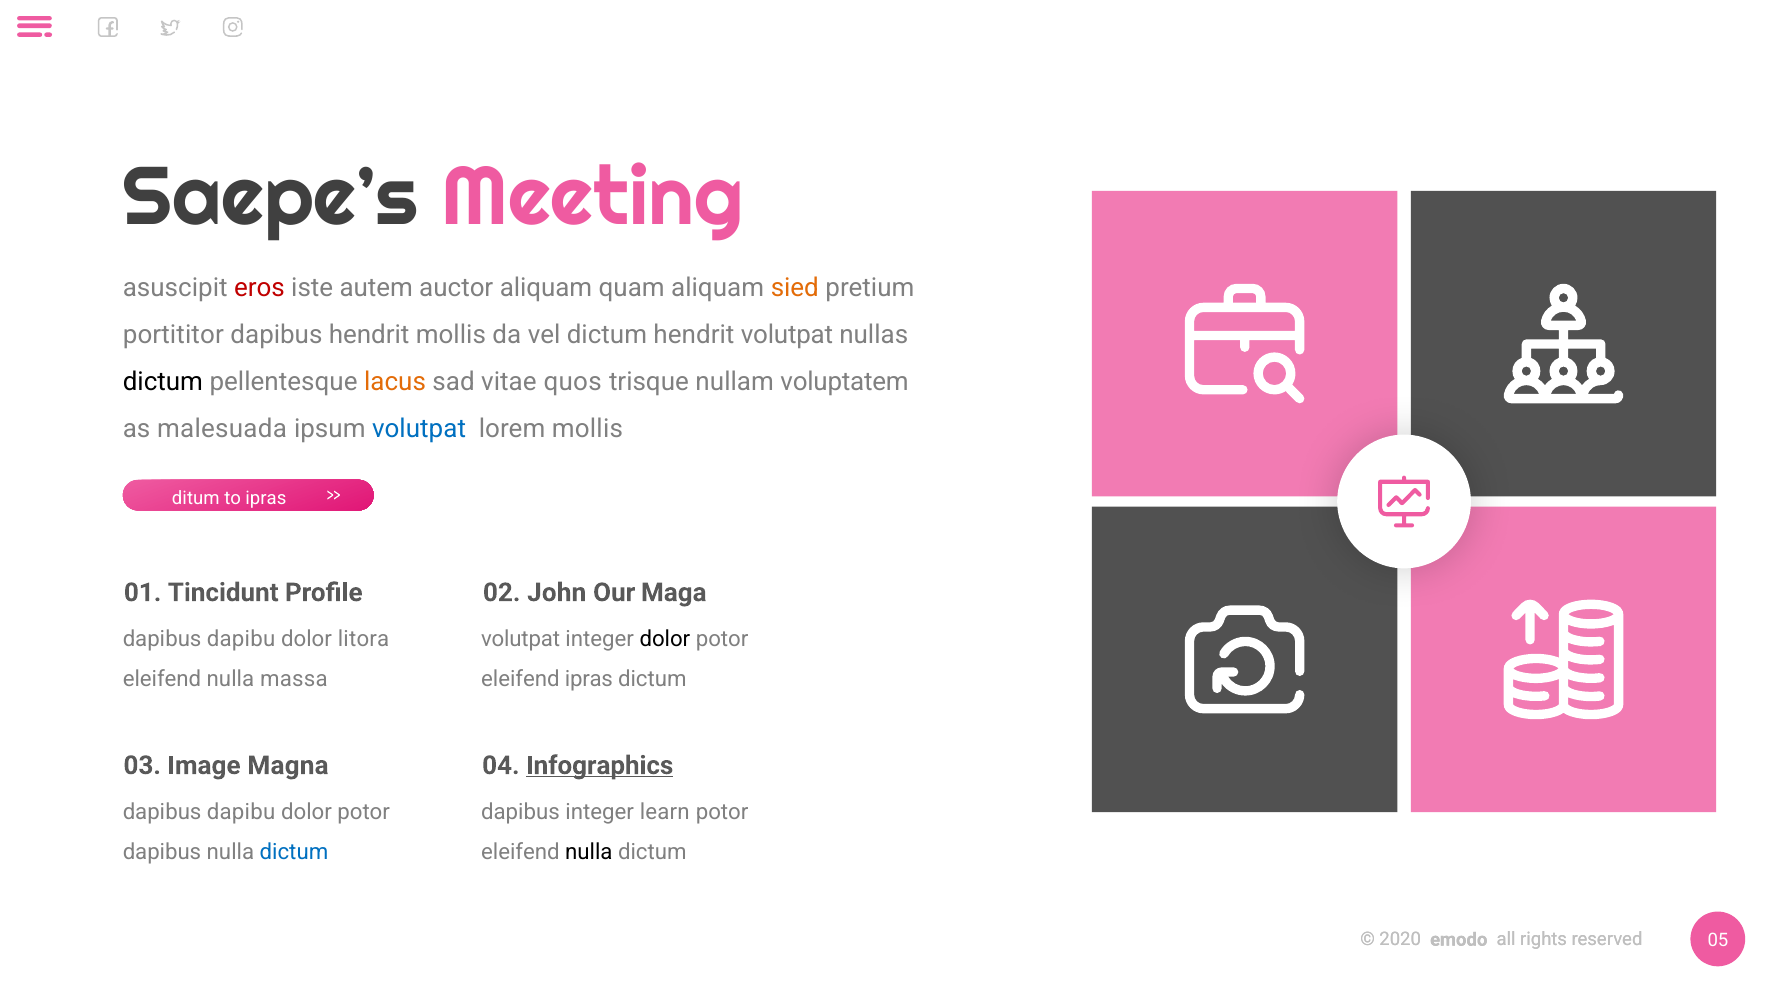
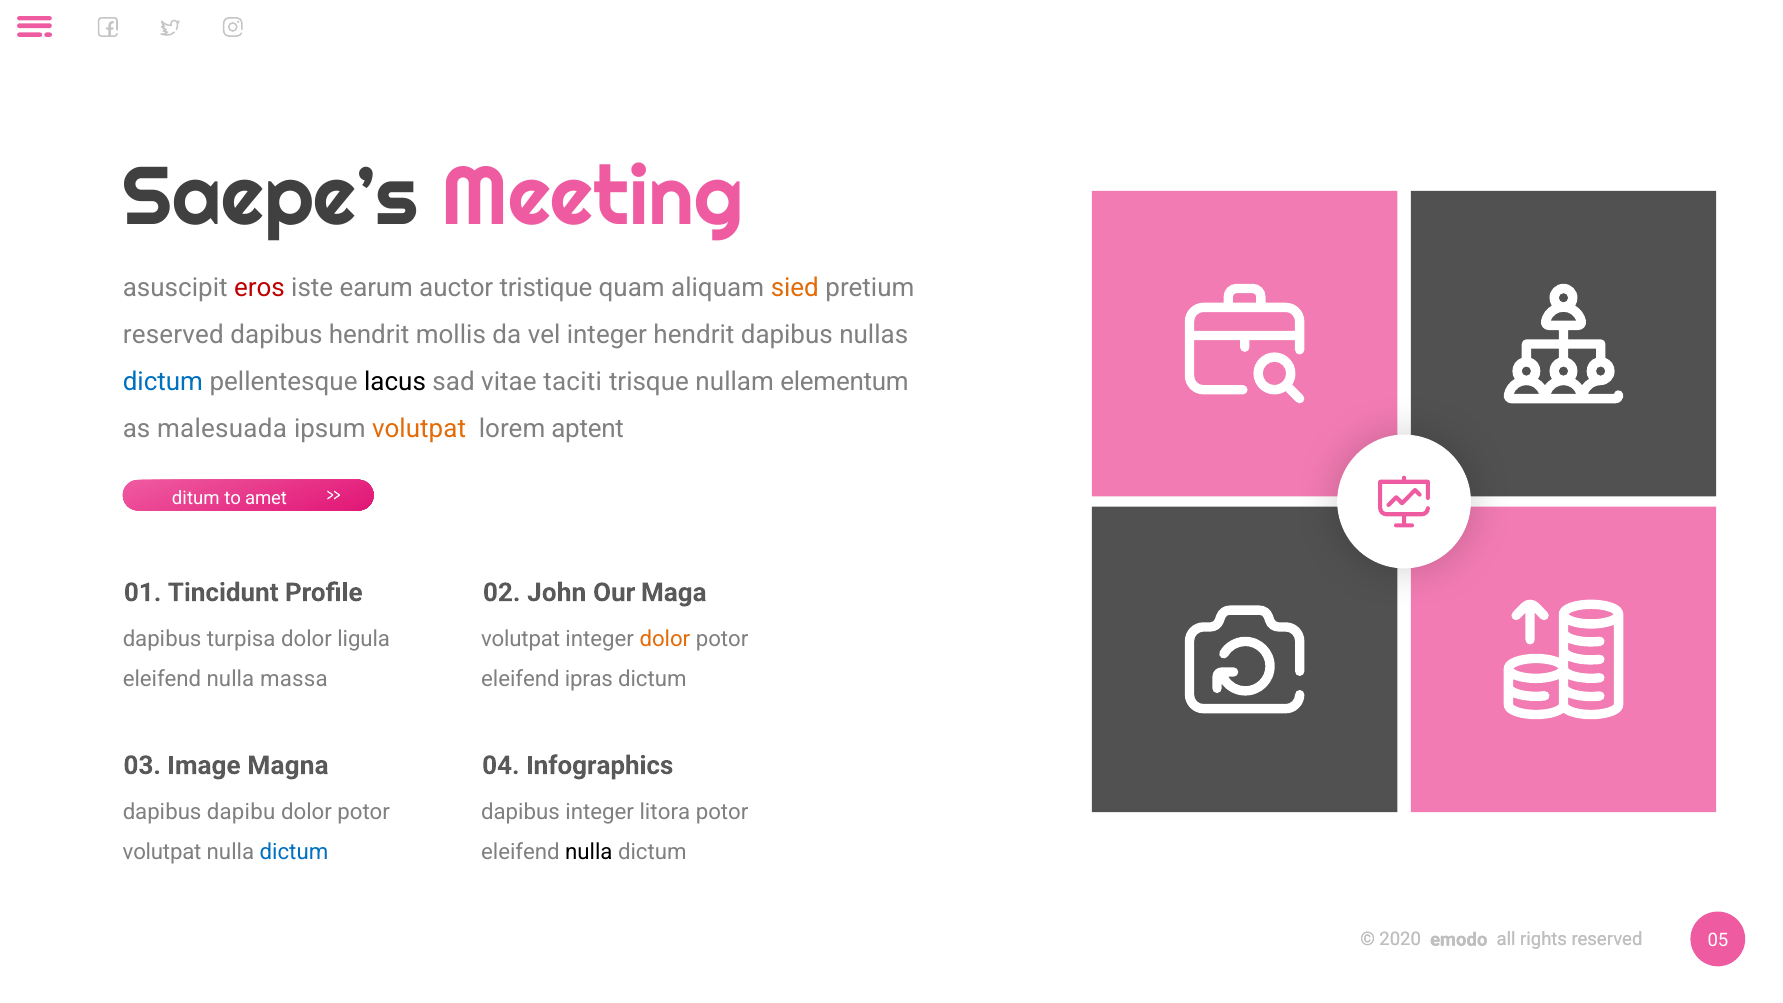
autem: autem -> earum
auctor aliquam: aliquam -> tristique
portititor at (173, 335): portititor -> reserved
vel dictum: dictum -> integer
hendrit volutpat: volutpat -> dapibus
dictum at (163, 382) colour: black -> blue
lacus colour: orange -> black
quos: quos -> taciti
voluptatem: voluptatem -> elementum
volutpat at (419, 429) colour: blue -> orange
lorem mollis: mollis -> aptent
to ipras: ipras -> amet
dapibu at (241, 639): dapibu -> turpisa
litora: litora -> ligula
dolor at (665, 639) colour: black -> orange
Infographics underline: present -> none
learn: learn -> litora
dapibus at (162, 852): dapibus -> volutpat
